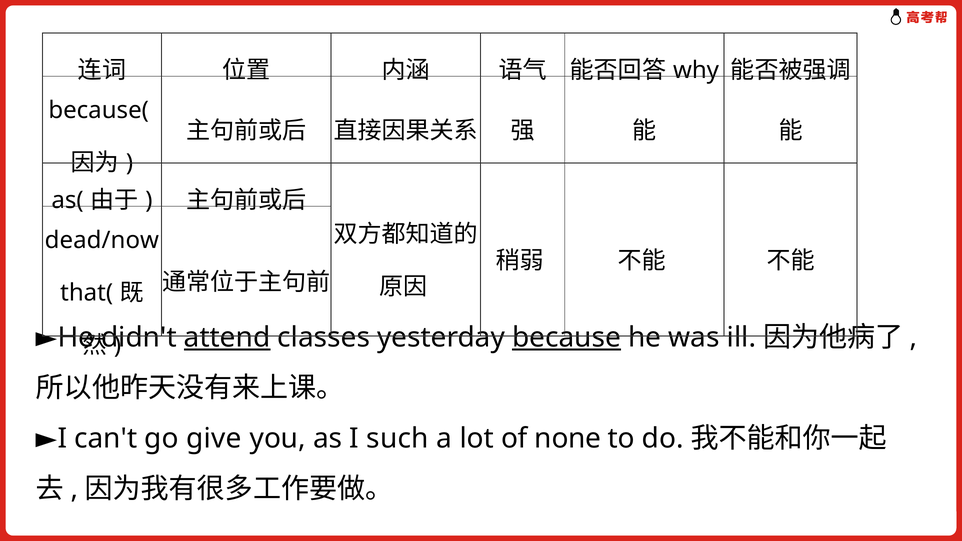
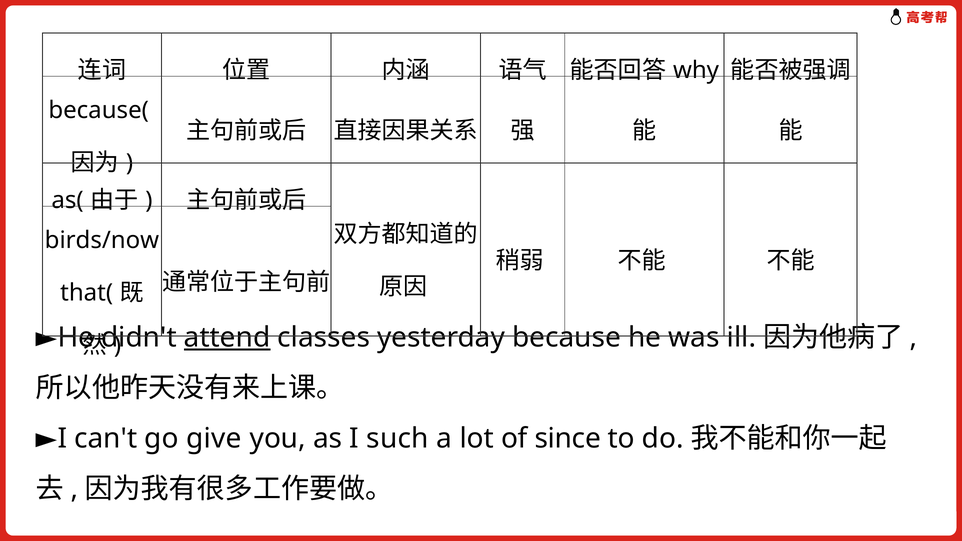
dead/now: dead/now -> birds/now
because underline: present -> none
none: none -> since
